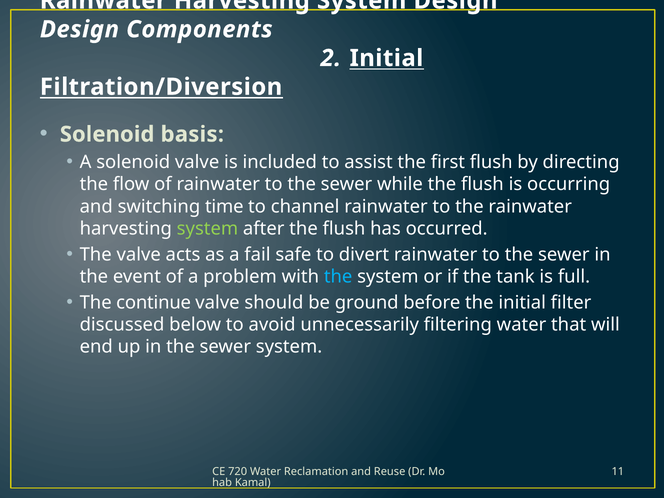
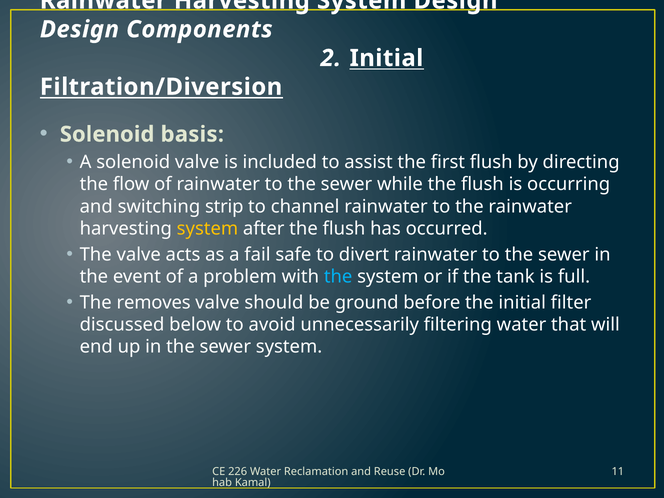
time: time -> strip
system at (207, 229) colour: light green -> yellow
continue: continue -> removes
720: 720 -> 226
